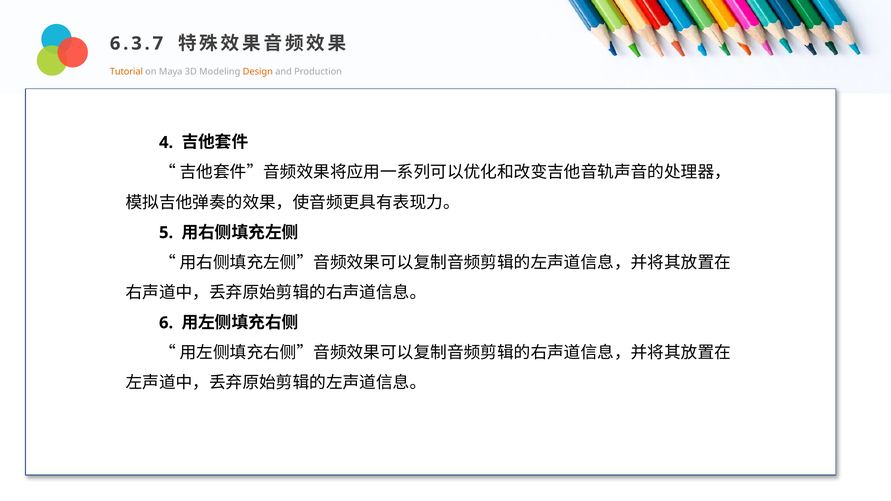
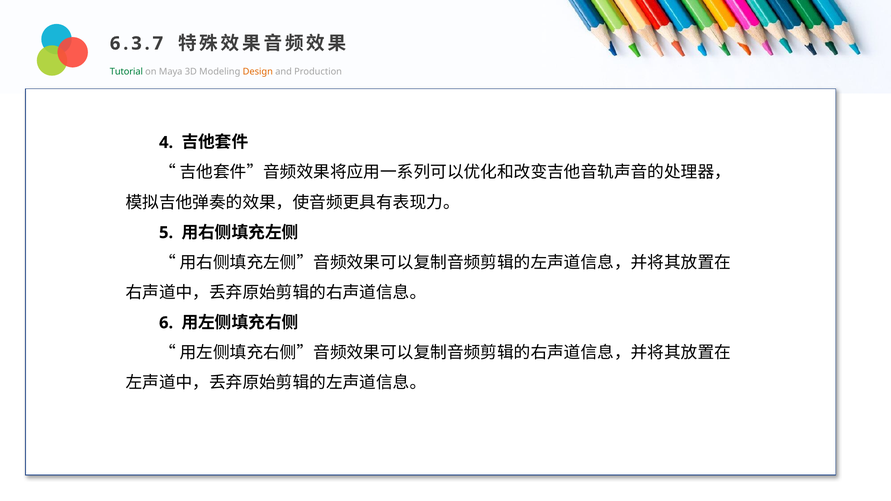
Tutorial colour: orange -> green
